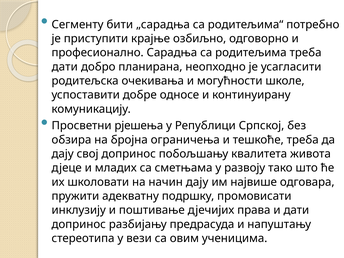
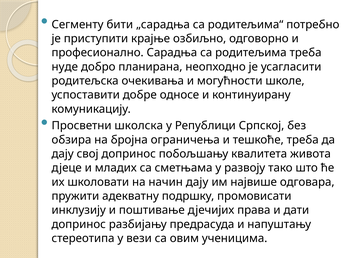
дати at (65, 67): дати -> нуде
рјешења: рјешења -> школска
